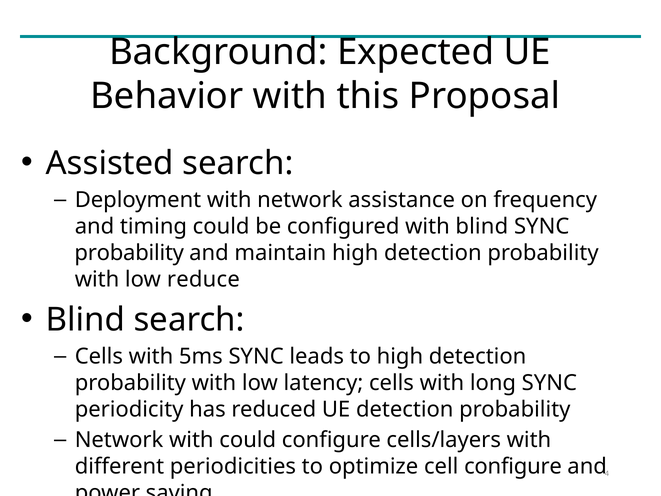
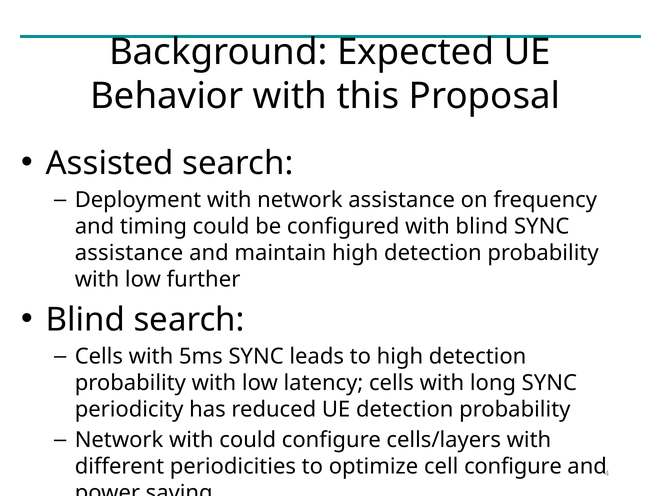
probability at (129, 253): probability -> assistance
reduce: reduce -> further
